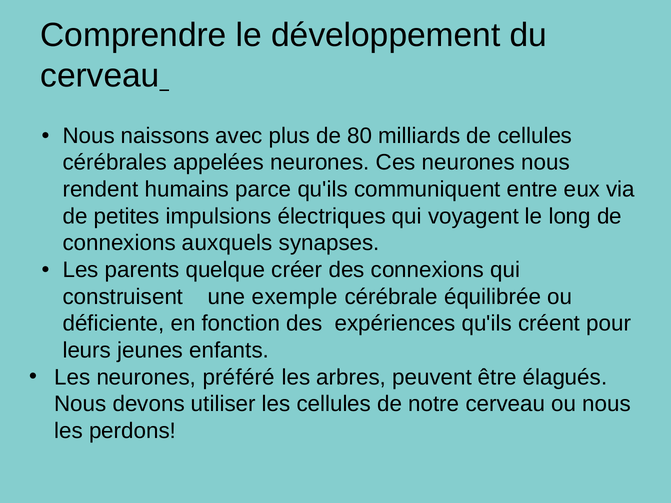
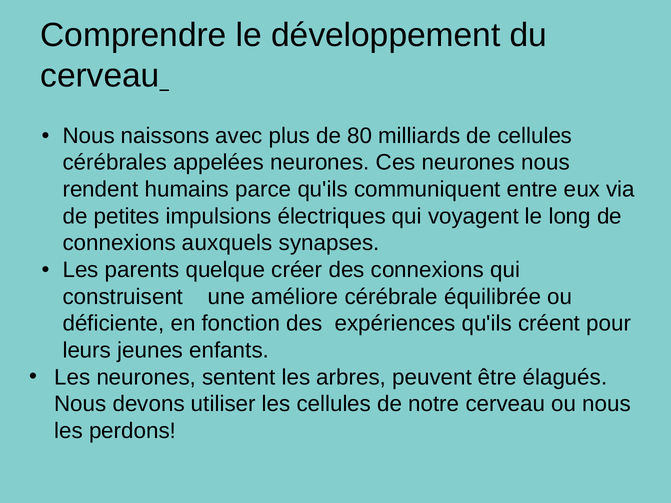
exemple: exemple -> améliore
préféré: préféré -> sentent
